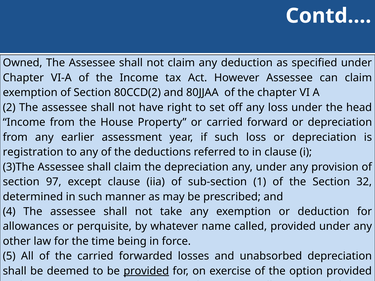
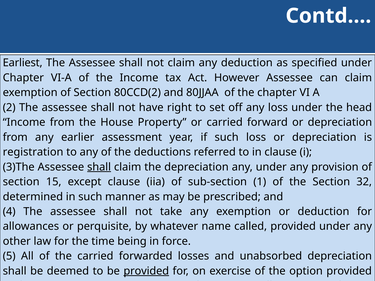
Owned: Owned -> Earliest
shall at (99, 167) underline: none -> present
97: 97 -> 15
